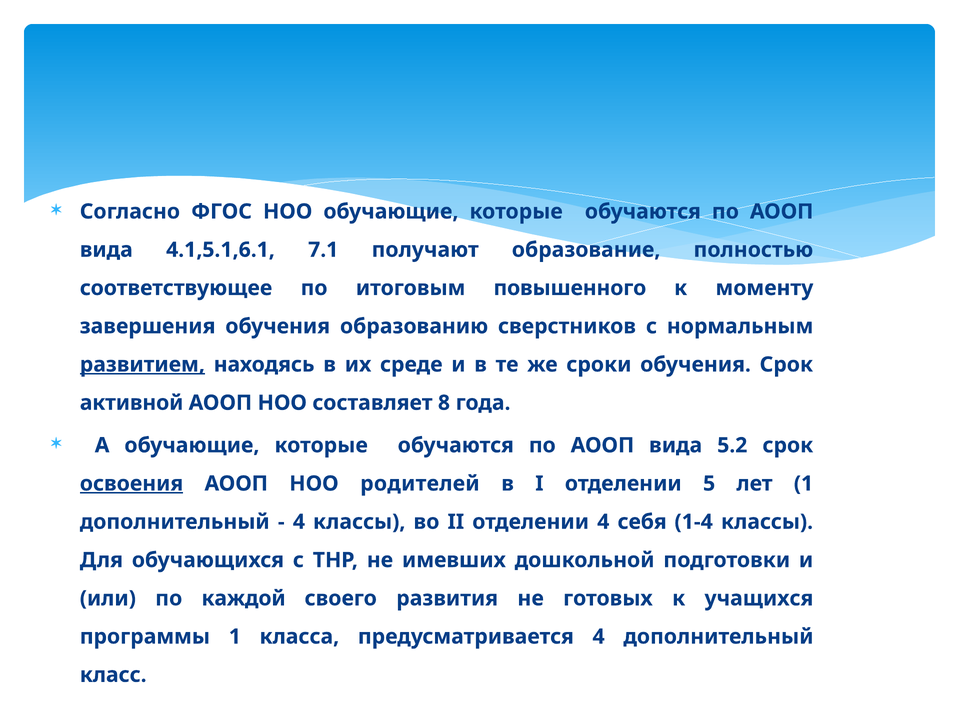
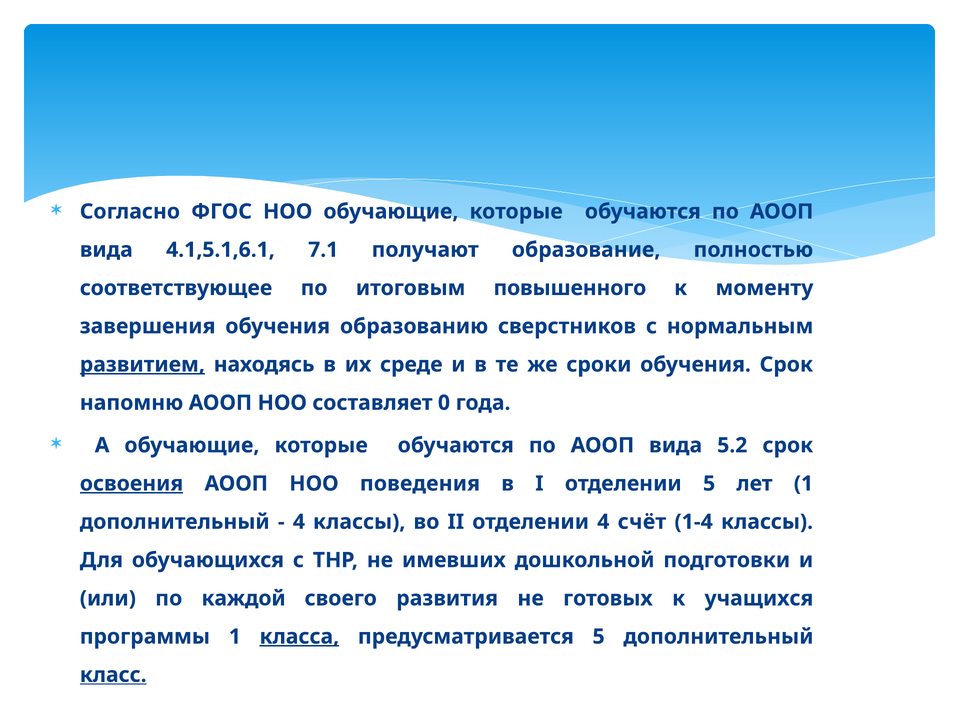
активной: активной -> напомню
8: 8 -> 0
родителей: родителей -> поведения
себя: себя -> счёт
класса underline: none -> present
предусматривается 4: 4 -> 5
класс underline: none -> present
